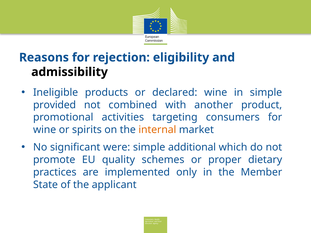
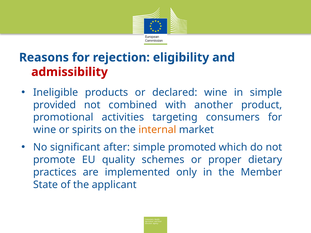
admissibility colour: black -> red
were: were -> after
additional: additional -> promoted
